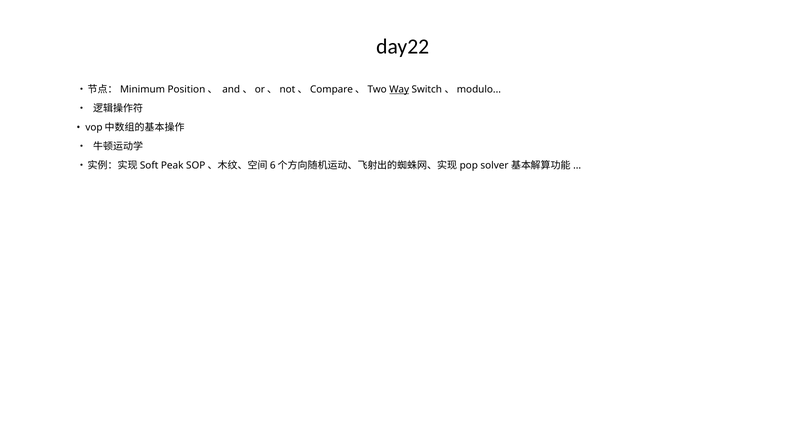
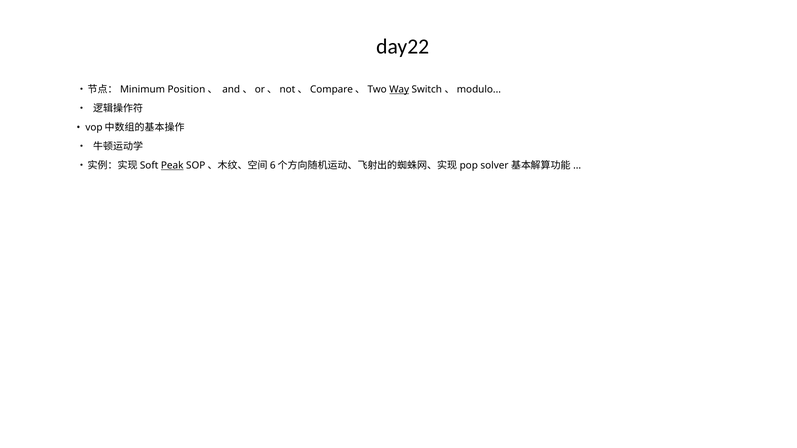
Peak underline: none -> present
